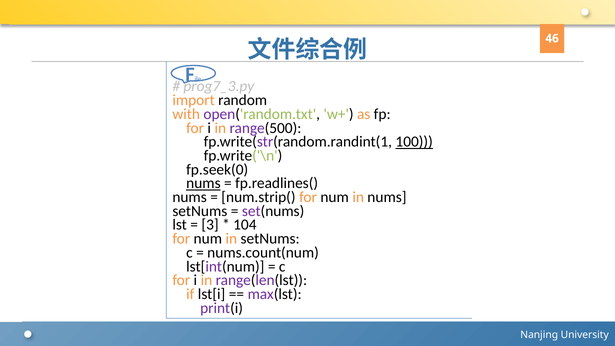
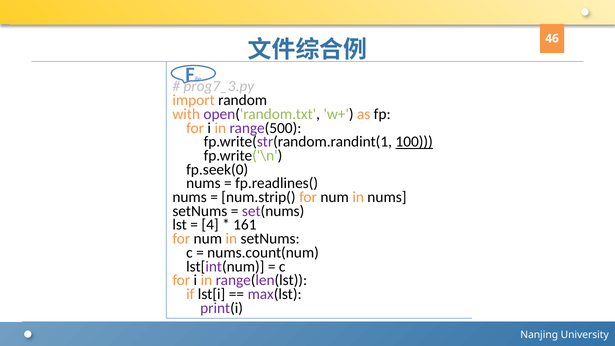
nums at (203, 183) underline: present -> none
3: 3 -> 4
104: 104 -> 161
